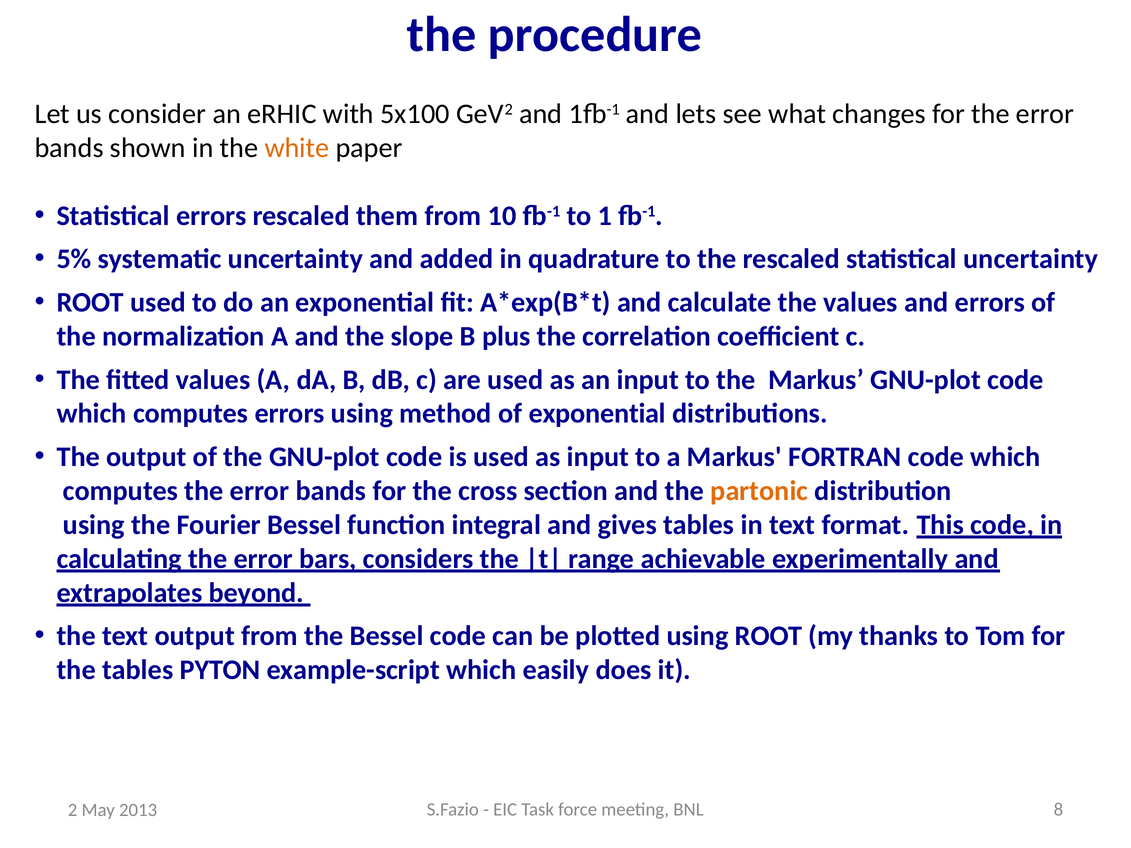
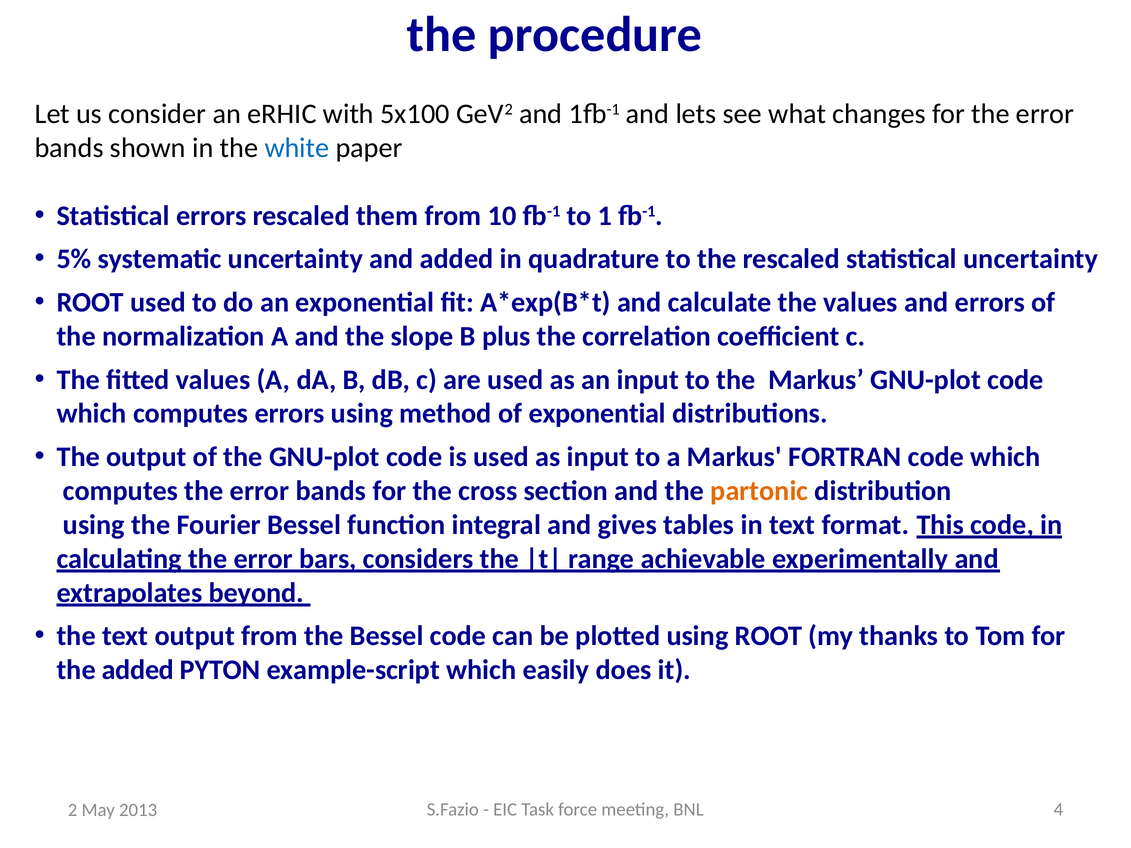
white colour: orange -> blue
the tables: tables -> added
8: 8 -> 4
